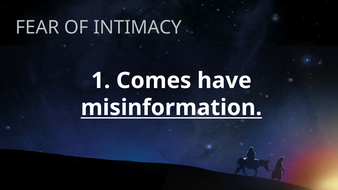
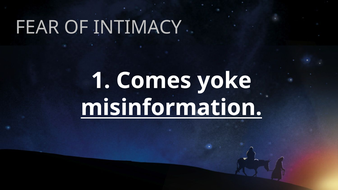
have: have -> yoke
